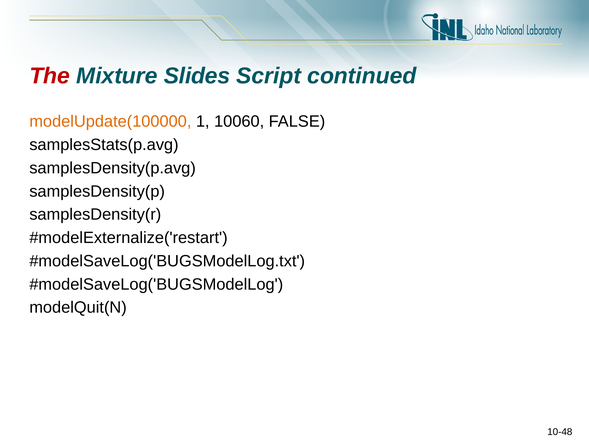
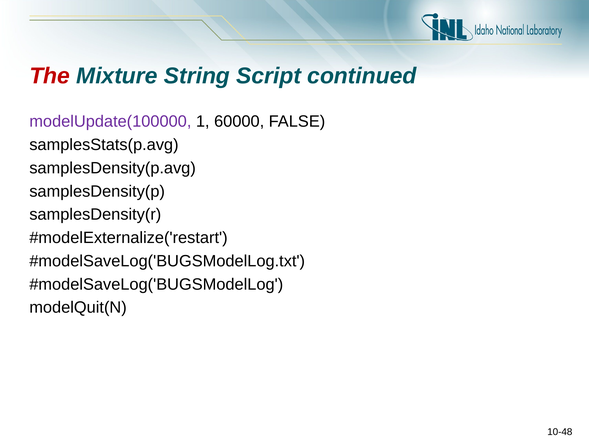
Slides: Slides -> String
modelUpdate(100000 colour: orange -> purple
10060: 10060 -> 60000
